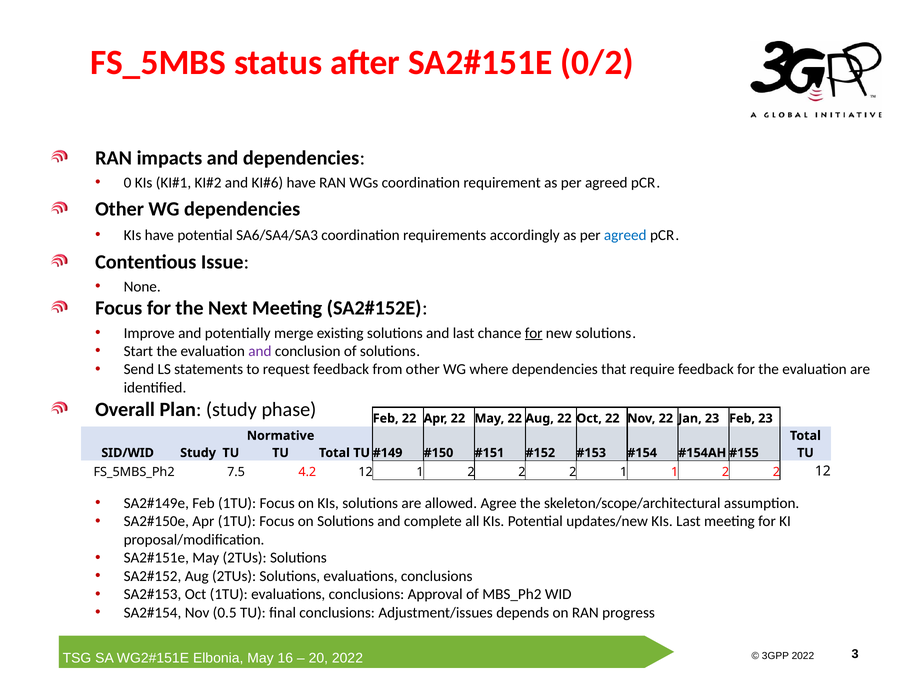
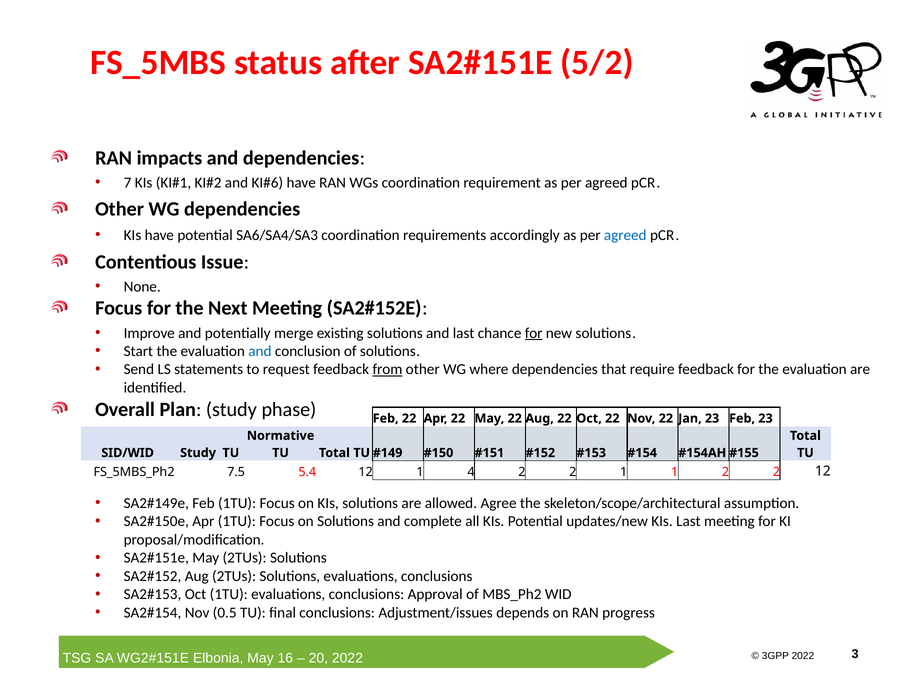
0/2: 0/2 -> 5/2
0: 0 -> 7
and at (260, 351) colour: purple -> blue
from underline: none -> present
4.2: 4.2 -> 5.4
12 1 2: 2 -> 4
